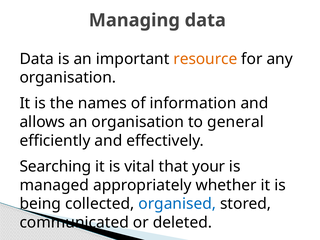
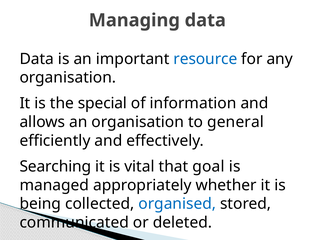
resource colour: orange -> blue
names: names -> special
your: your -> goal
